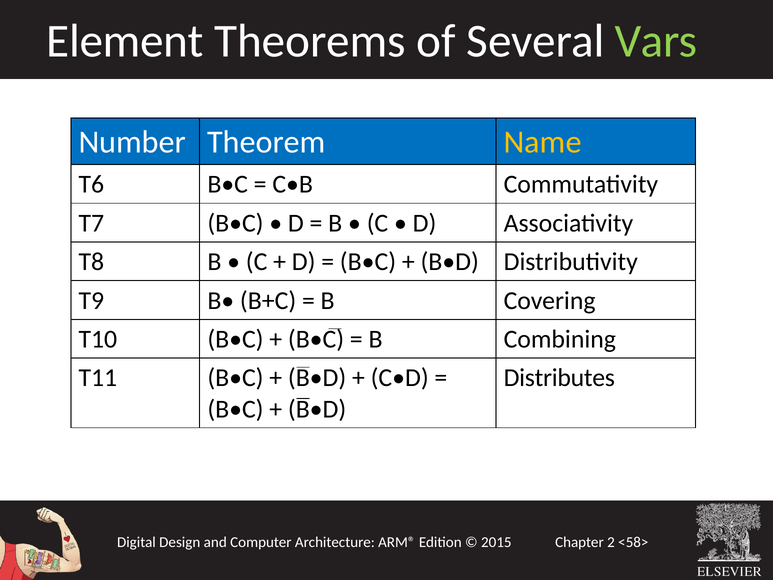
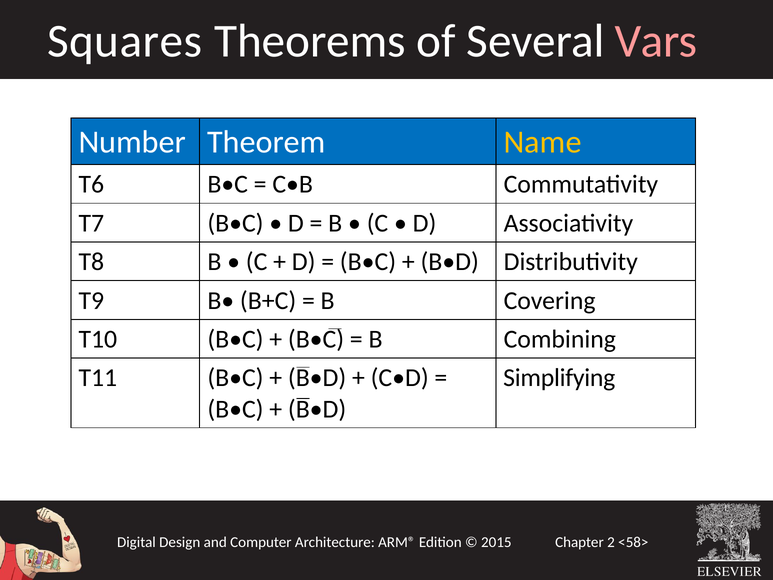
Element: Element -> Squares
Vars colour: light green -> pink
Distributes: Distributes -> Simplifying
